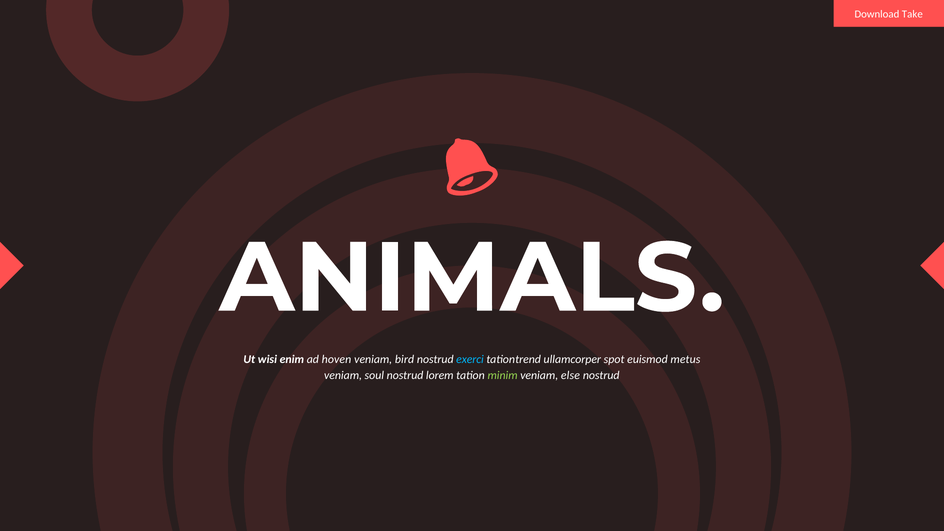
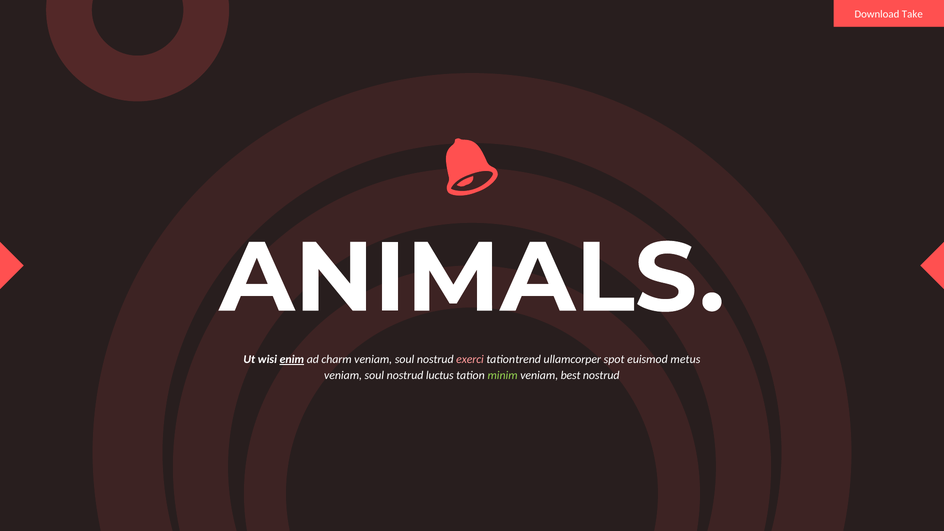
enim underline: none -> present
hoven: hoven -> charm
bird at (405, 359): bird -> soul
exerci colour: light blue -> pink
lorem: lorem -> luctus
else: else -> best
